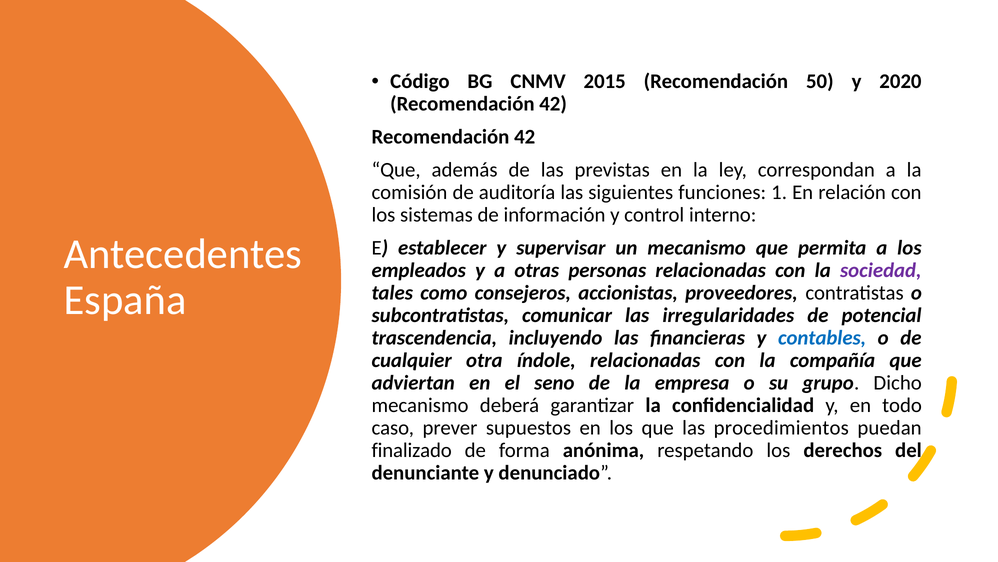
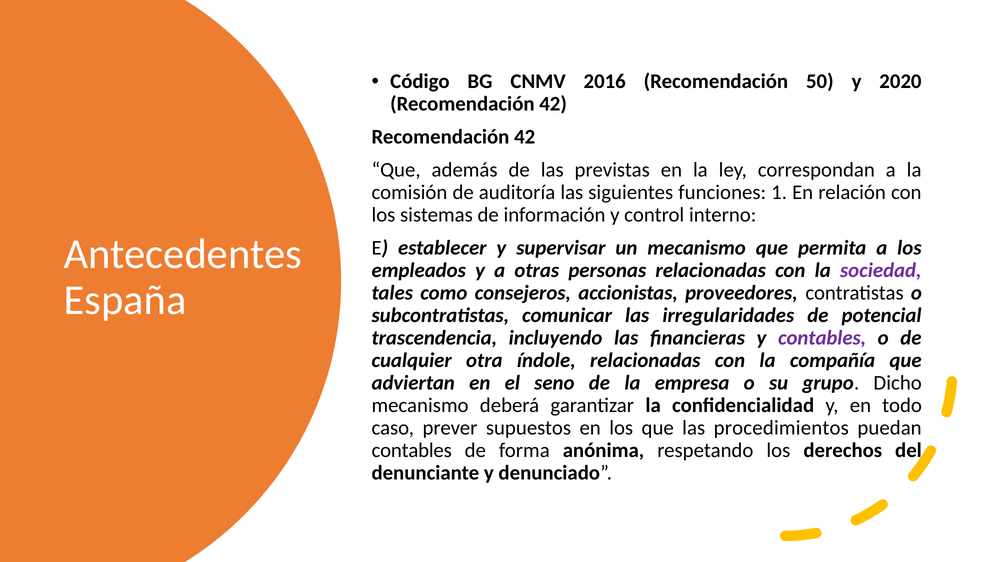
2015: 2015 -> 2016
contables at (822, 337) colour: blue -> purple
finalizado at (412, 450): finalizado -> contables
